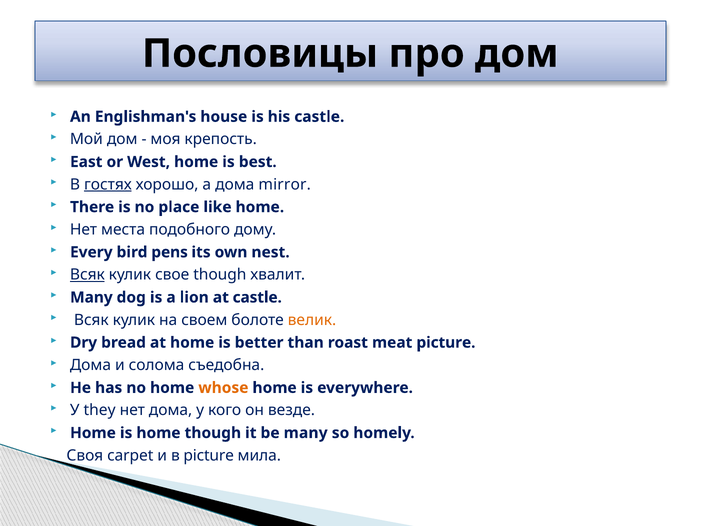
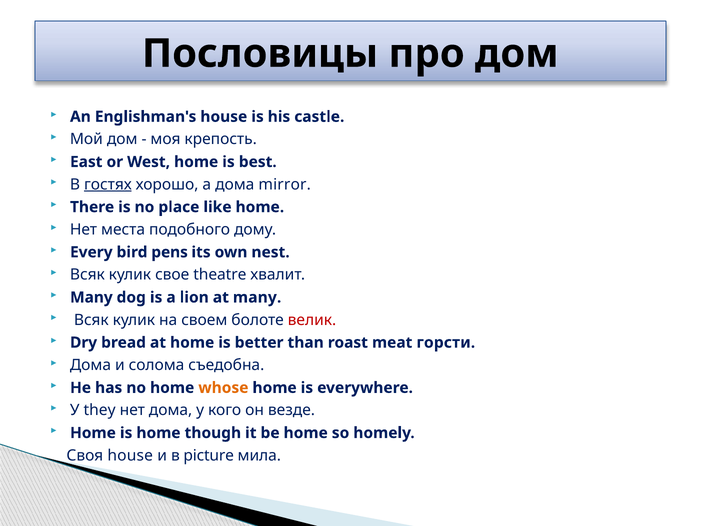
Всяк at (87, 275) underline: present -> none
свое though: though -> theatre
at castle: castle -> many
велик colour: orange -> red
meat picture: picture -> горсти
be many: many -> home
Своя carpet: carpet -> house
